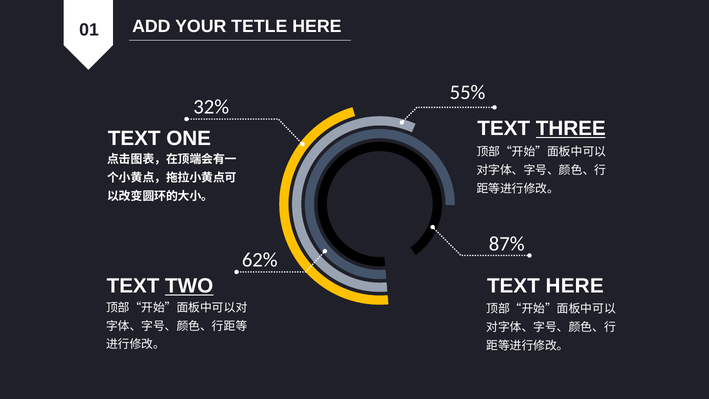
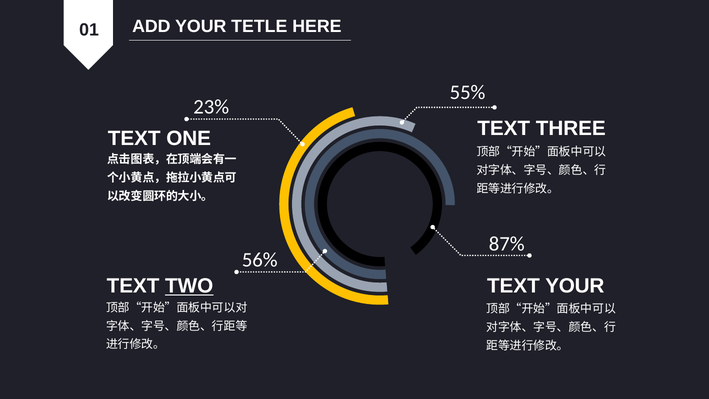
32%: 32% -> 23%
THREE underline: present -> none
62%: 62% -> 56%
TEXT HERE: HERE -> YOUR
